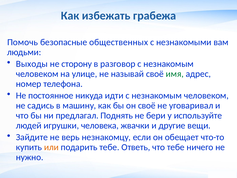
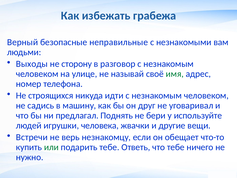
Помочь: Помочь -> Верный
общественных: общественных -> неправильные
постоянное: постоянное -> строящихся
он своё: своё -> друг
Зайдите: Зайдите -> Встречи
или colour: orange -> green
